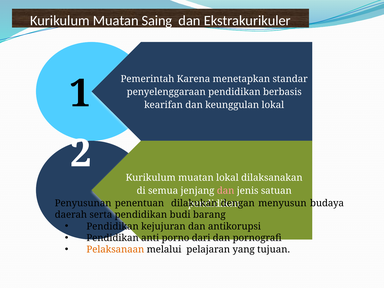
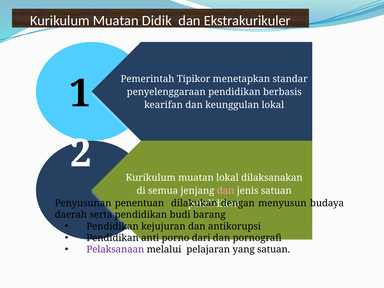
Saing: Saing -> Didik
Karena: Karena -> Tipikor
Pelaksanaan colour: orange -> purple
yang tujuan: tujuan -> satuan
